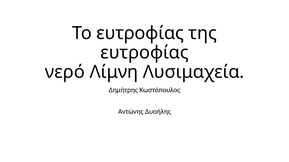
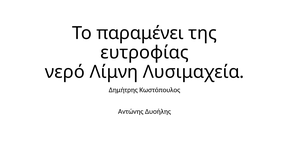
Το ευτροφίας: ευτροφίας -> παραμένει
